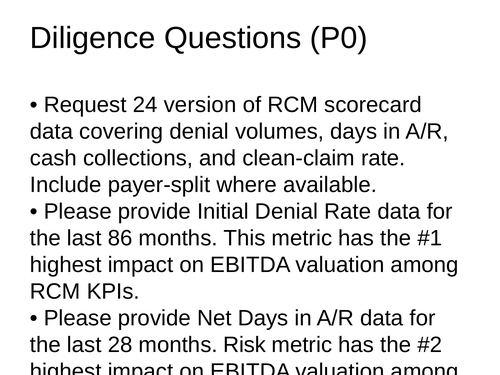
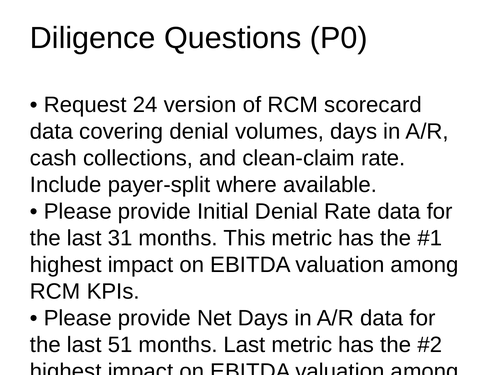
86: 86 -> 31
28: 28 -> 51
months Risk: Risk -> Last
